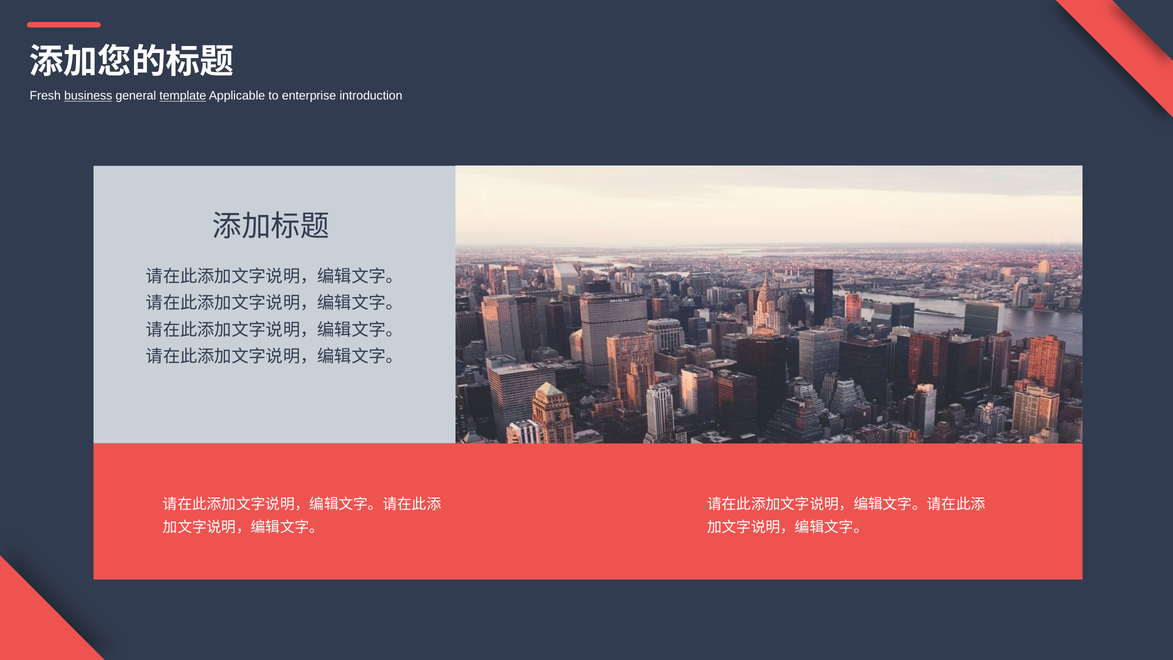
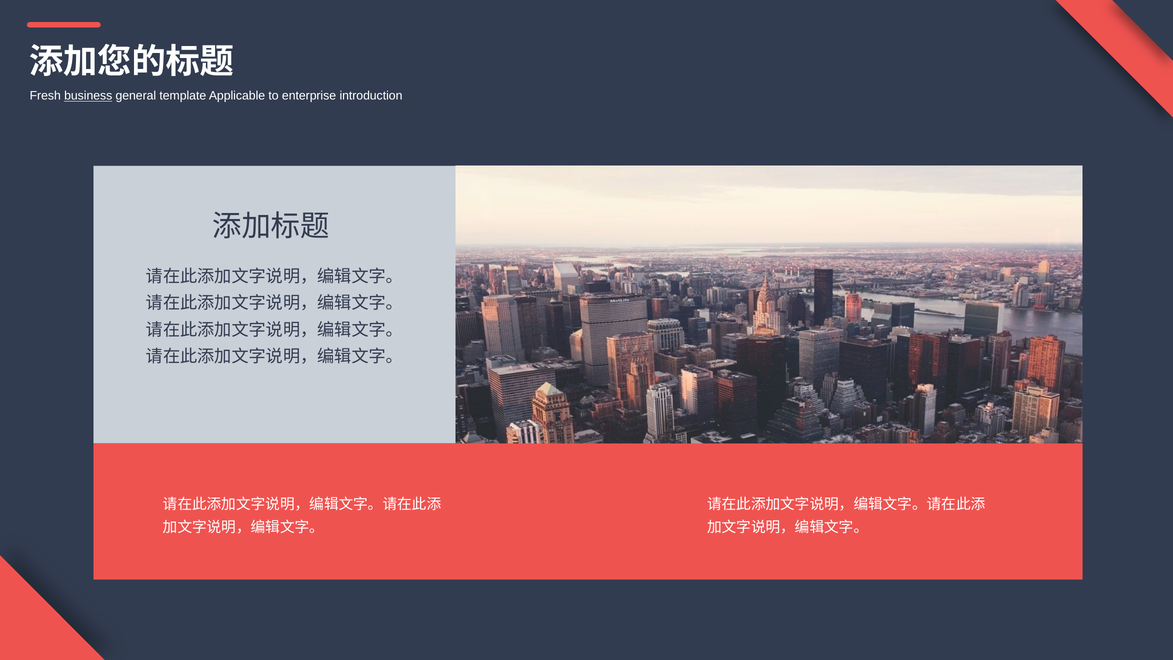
template underline: present -> none
